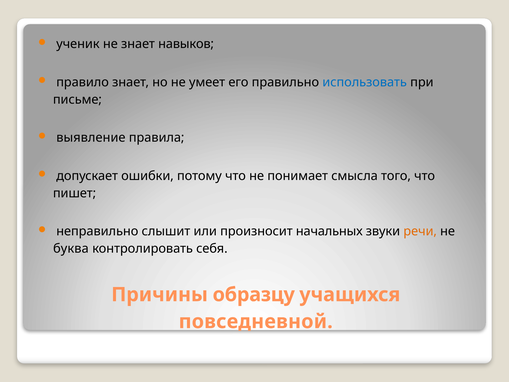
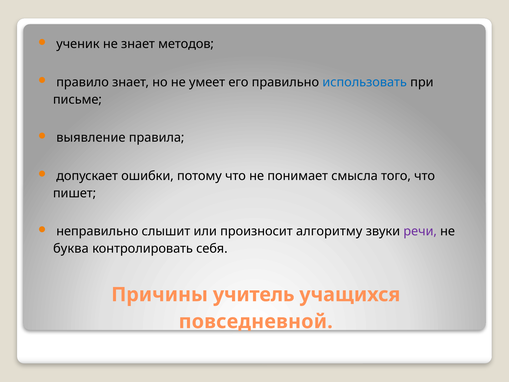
навыков: навыков -> методов
начальных: начальных -> алгоритму
речи colour: orange -> purple
образцу: образцу -> учитель
